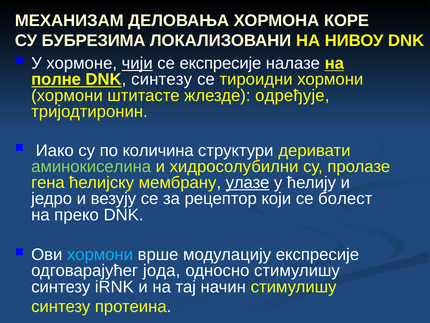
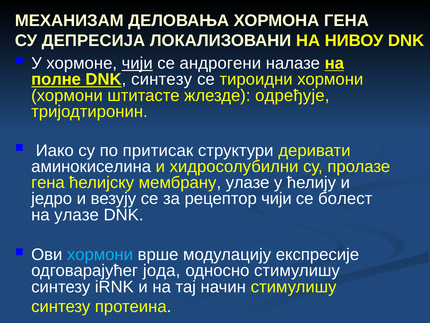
ХОРМОНА КОРЕ: КОРЕ -> ГЕНА
БУБРЕЗИМА: БУБРЕЗИМА -> ДЕПРЕСИЈА
се експресије: експресије -> андрогени
количина: количина -> притисак
аминокиселина colour: light green -> white
улазе at (248, 182) underline: present -> none
рецептор кojи: кojи -> чији
на преко: преко -> улазе
